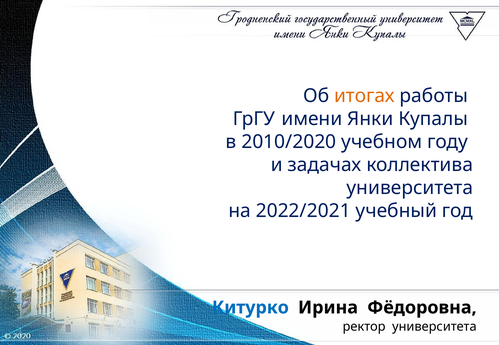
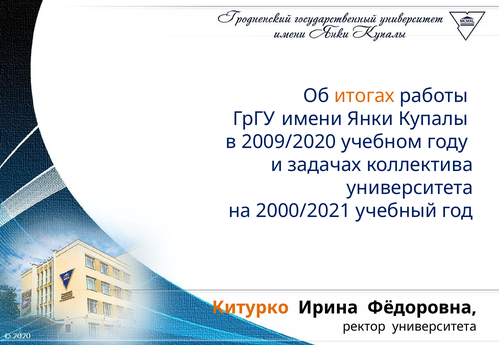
2010/2020: 2010/2020 -> 2009/2020
2022/2021: 2022/2021 -> 2000/2021
Китурко colour: blue -> orange
